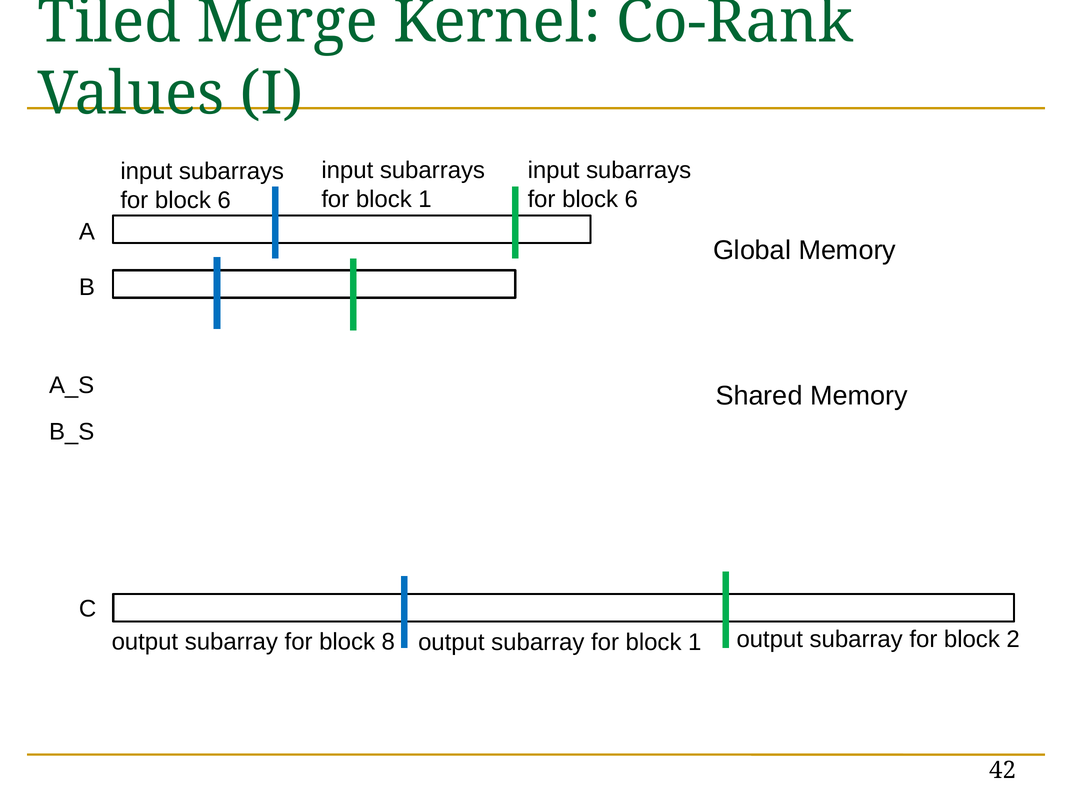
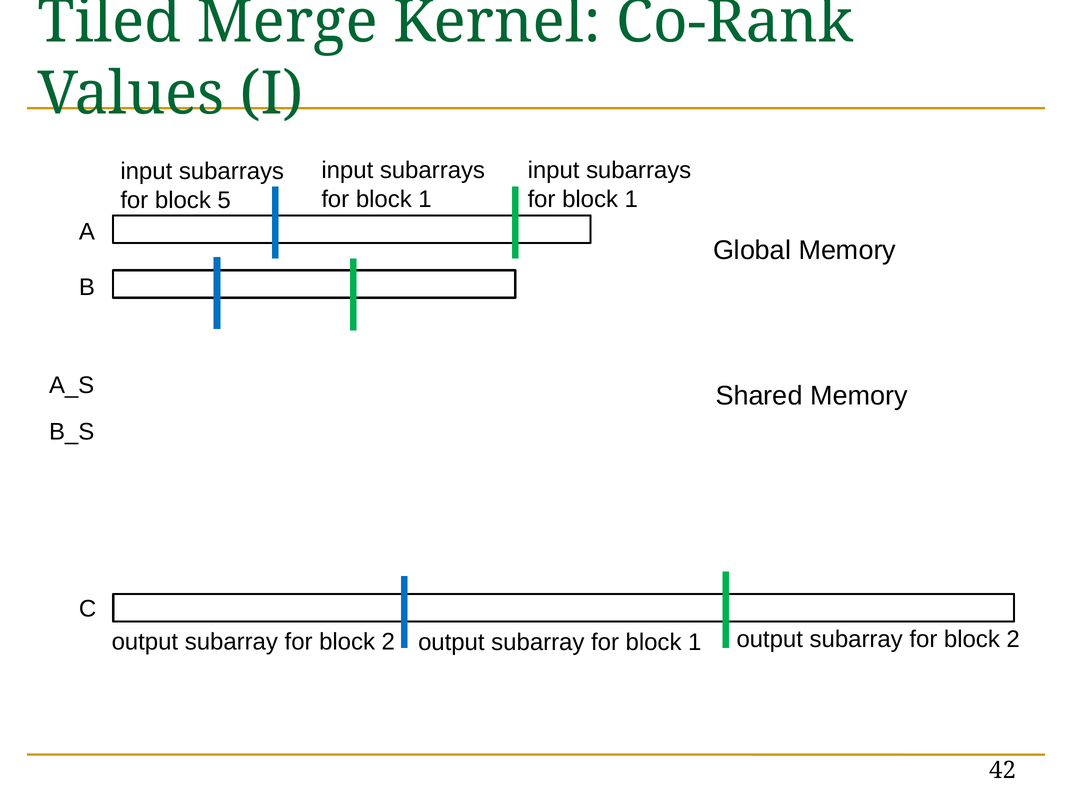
6 at (631, 199): 6 -> 1
6 at (224, 200): 6 -> 5
8 at (388, 642): 8 -> 2
